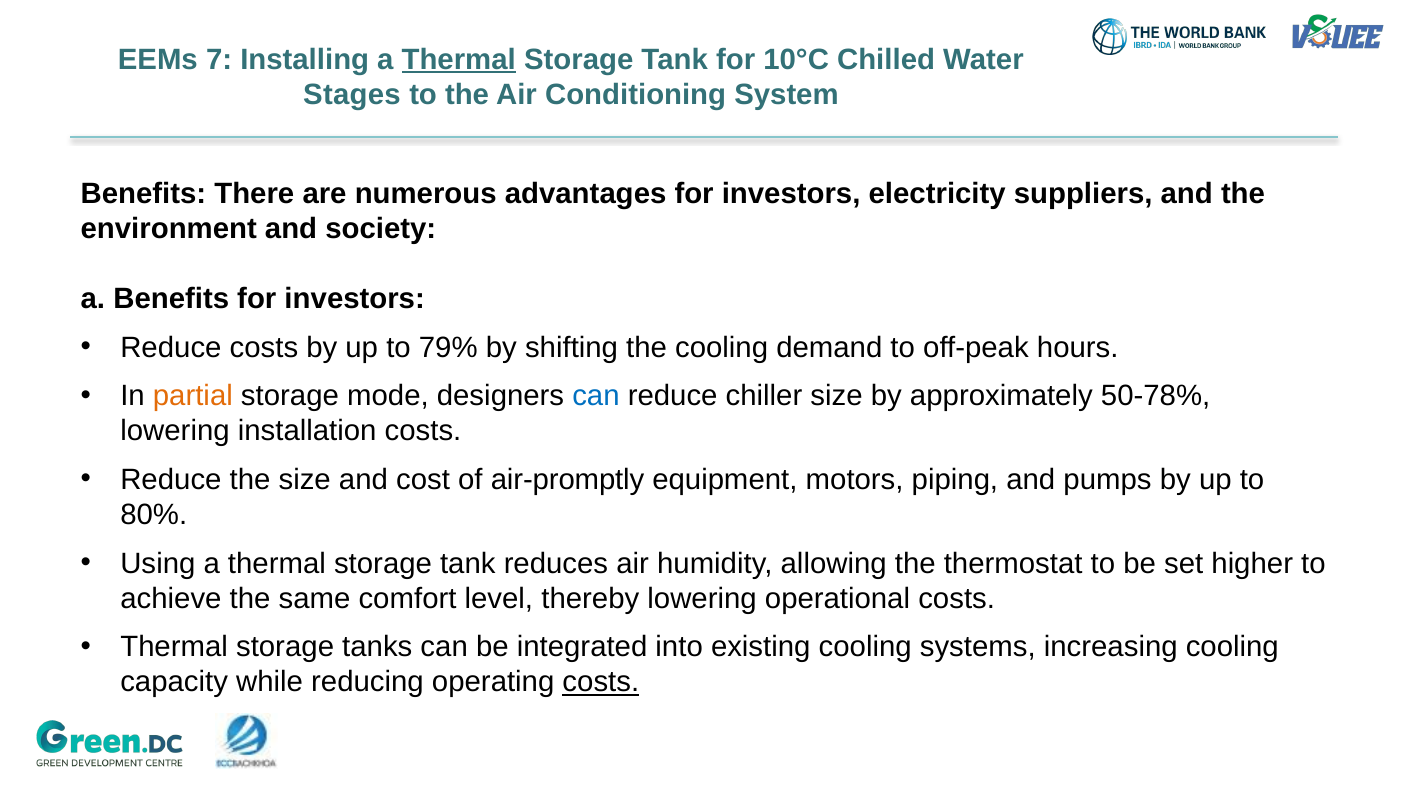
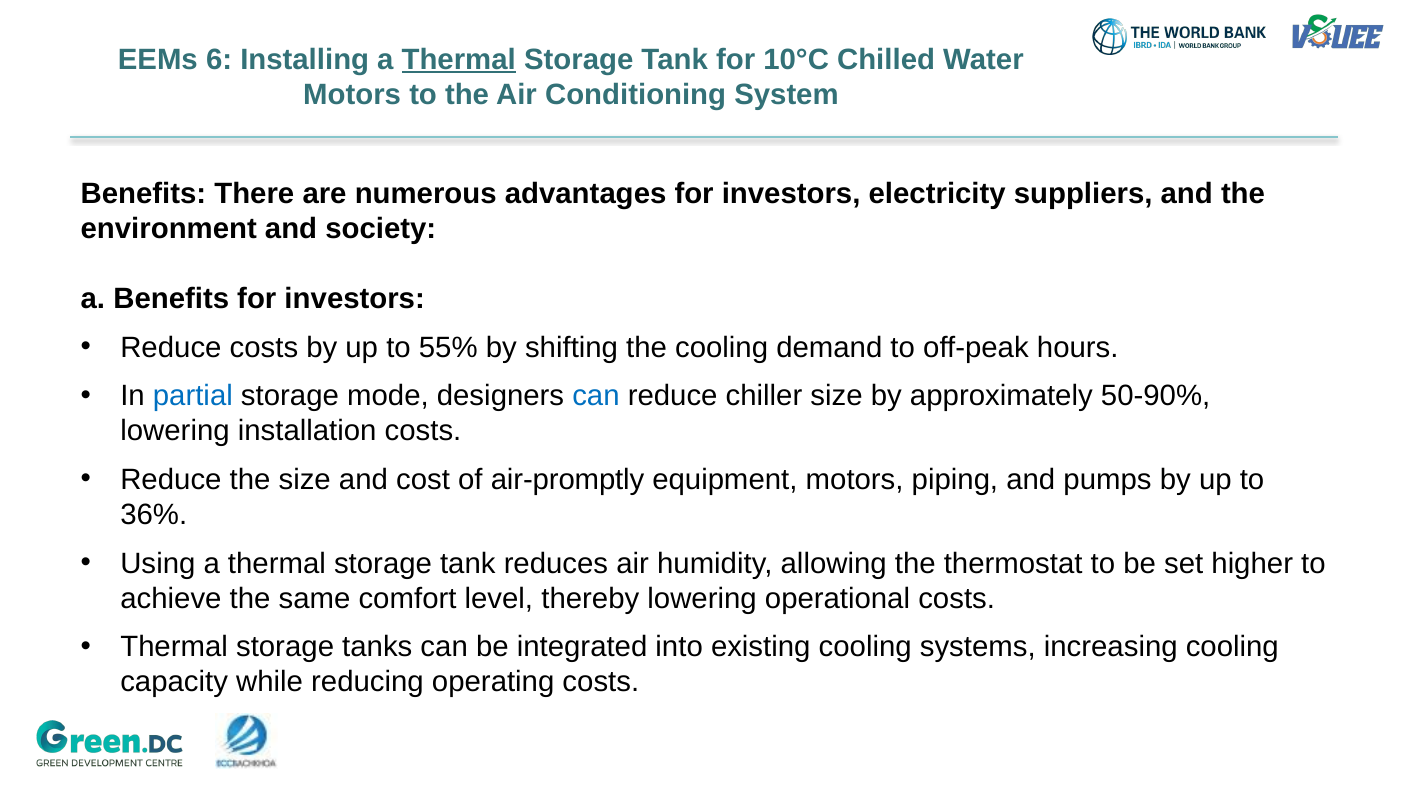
7: 7 -> 6
Stages at (352, 95): Stages -> Motors
79%: 79% -> 55%
partial colour: orange -> blue
50-78%: 50-78% -> 50-90%
80%: 80% -> 36%
costs at (601, 682) underline: present -> none
